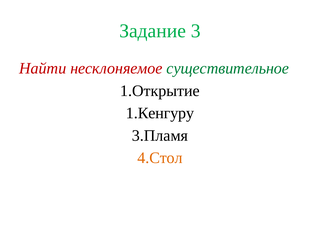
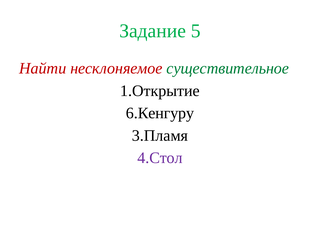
3: 3 -> 5
1.Кенгуру: 1.Кенгуру -> 6.Кенгуру
4.Стол colour: orange -> purple
